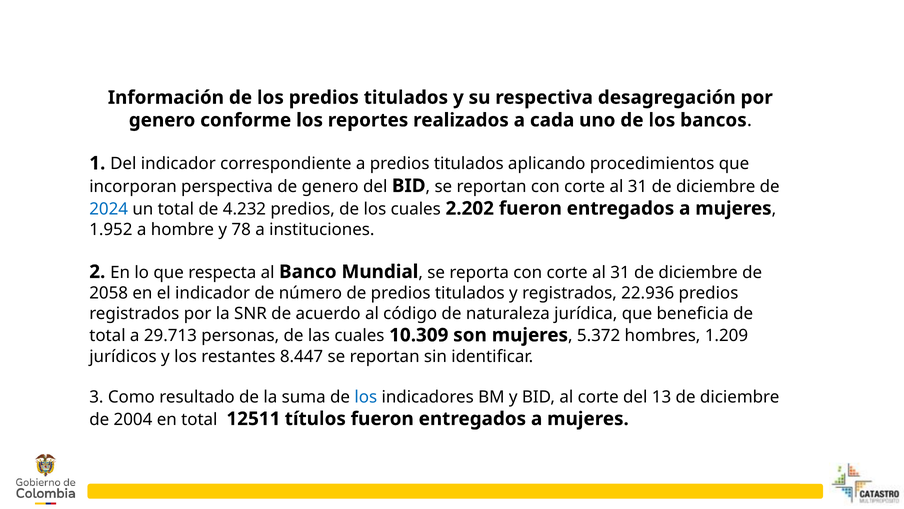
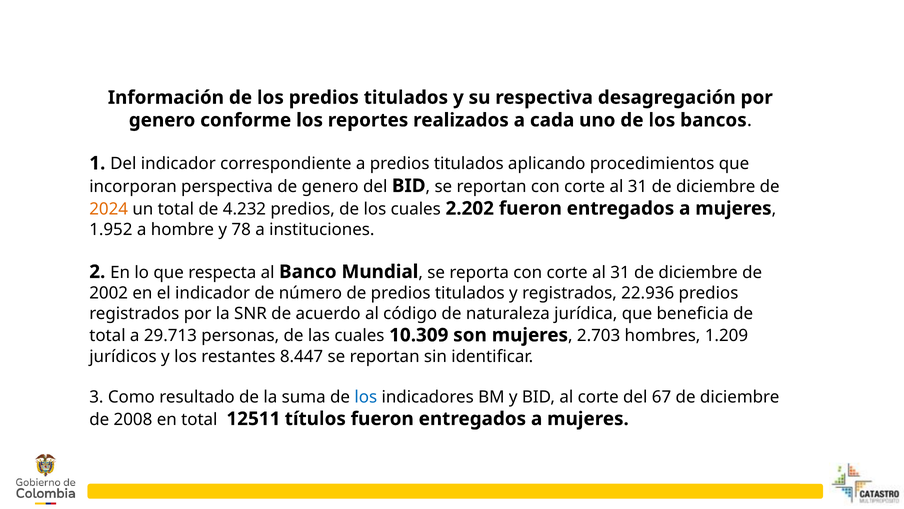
2024 colour: blue -> orange
2058: 2058 -> 2002
5.372: 5.372 -> 2.703
13: 13 -> 67
2004: 2004 -> 2008
